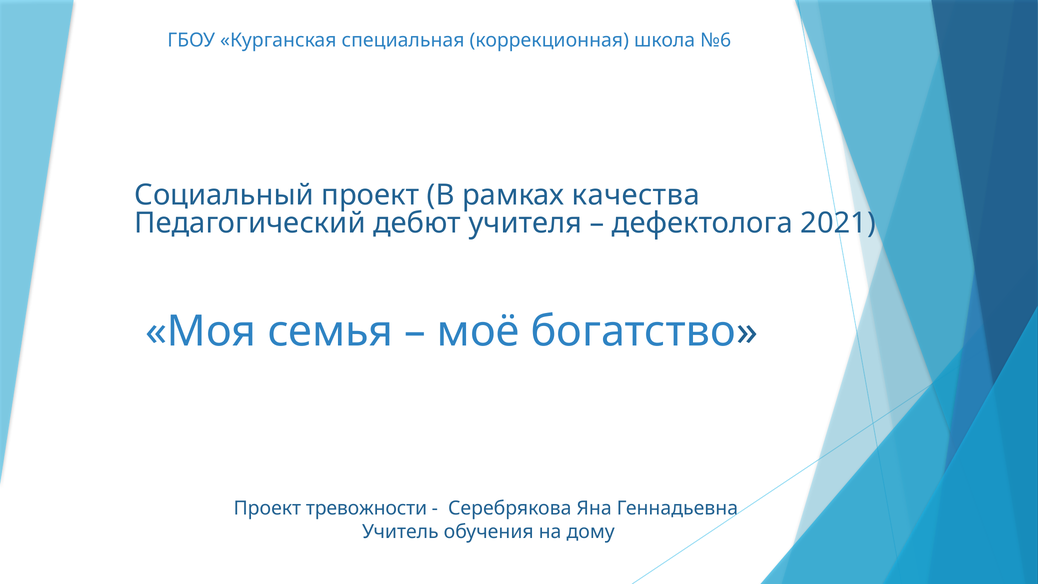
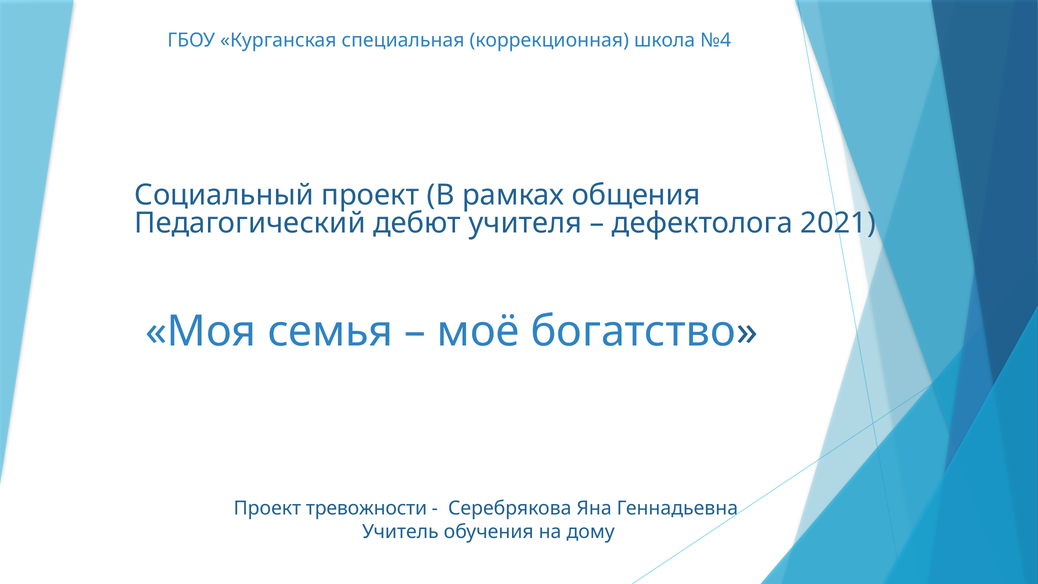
№6: №6 -> №4
качества: качества -> общения
